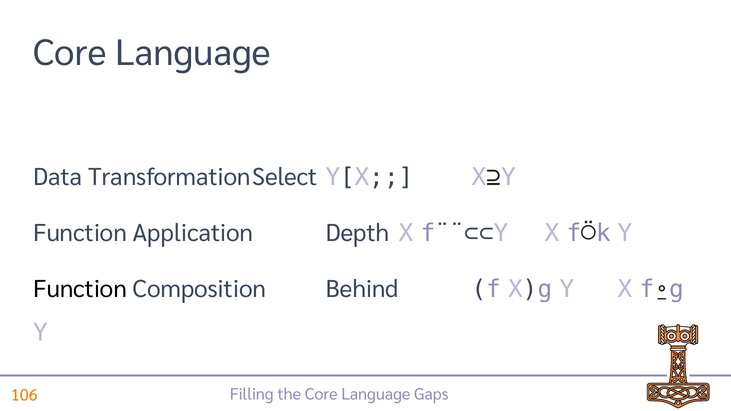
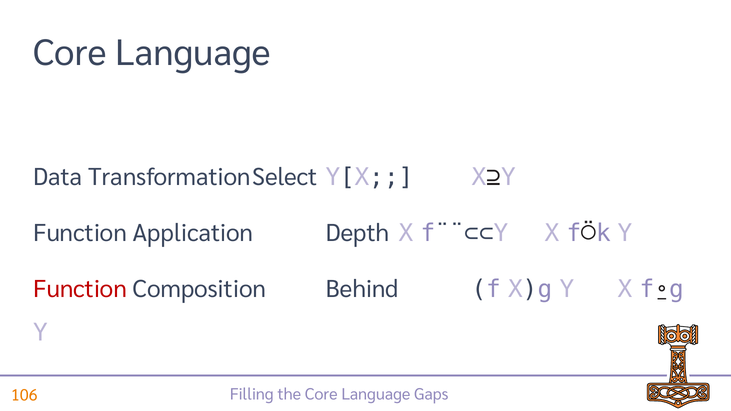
Function colour: black -> red
